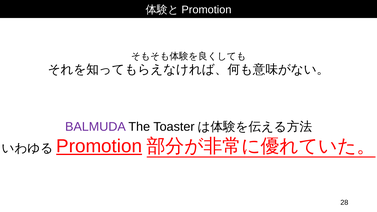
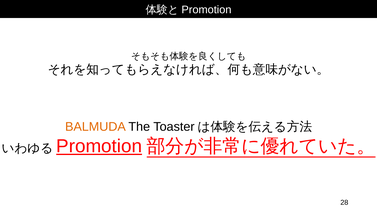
BALMUDA colour: purple -> orange
